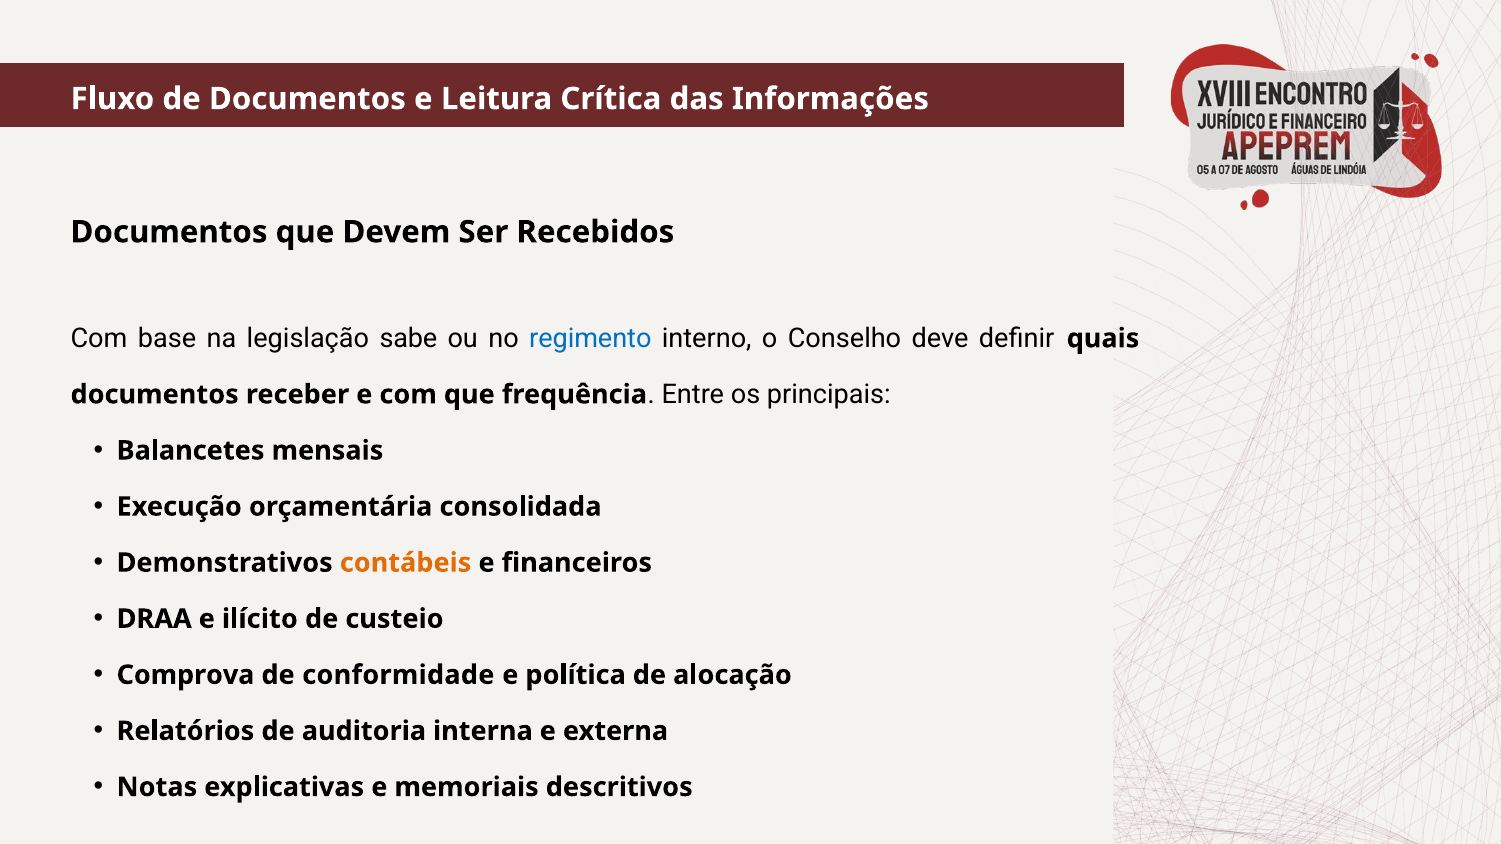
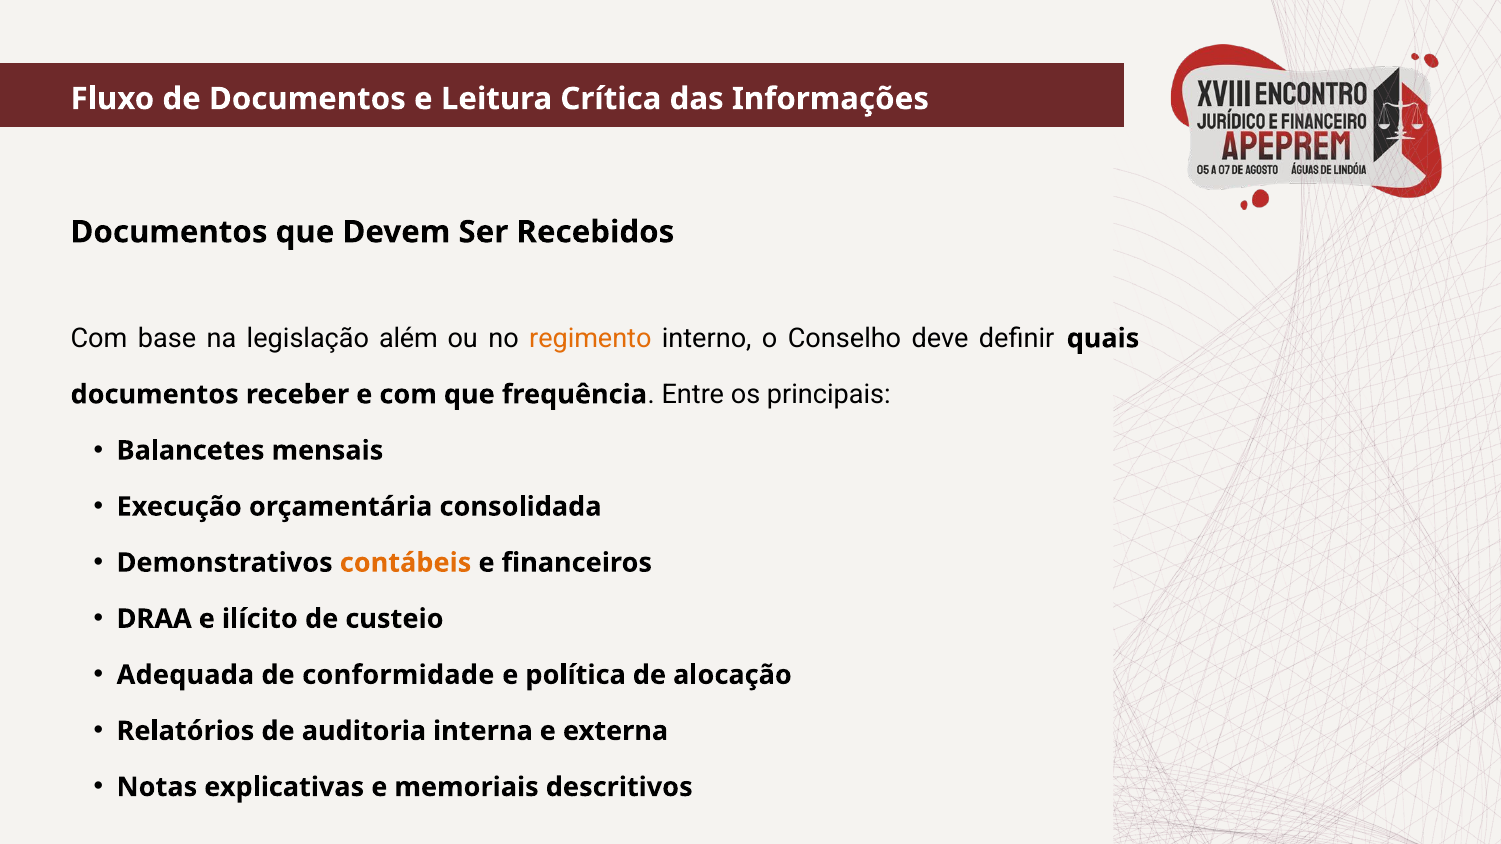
sabe: sabe -> além
regimento colour: blue -> orange
Comprova: Comprova -> Adequada
